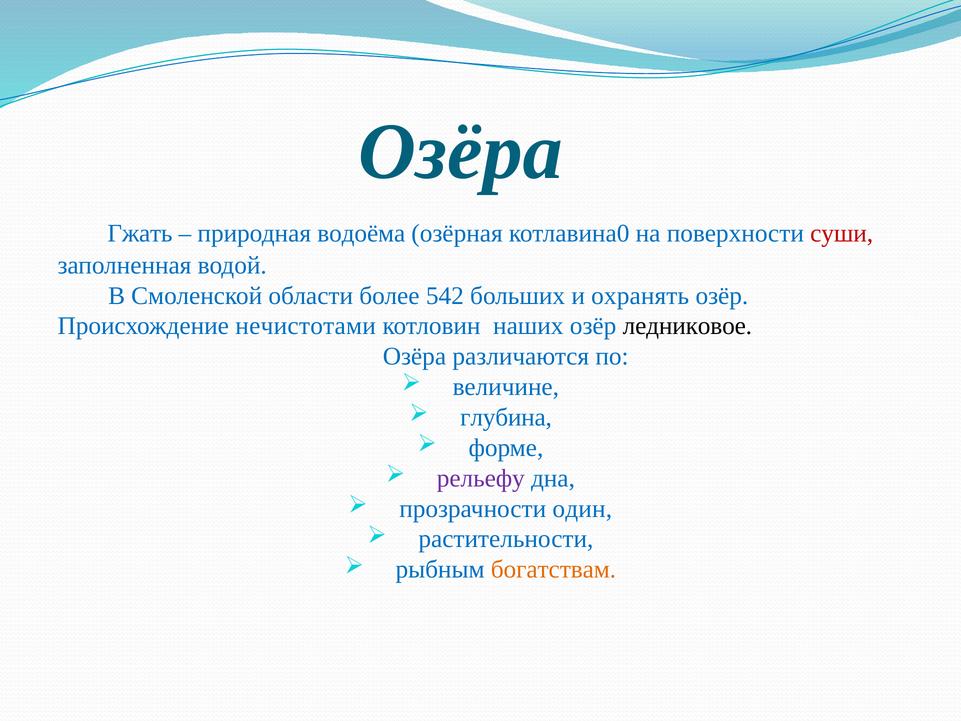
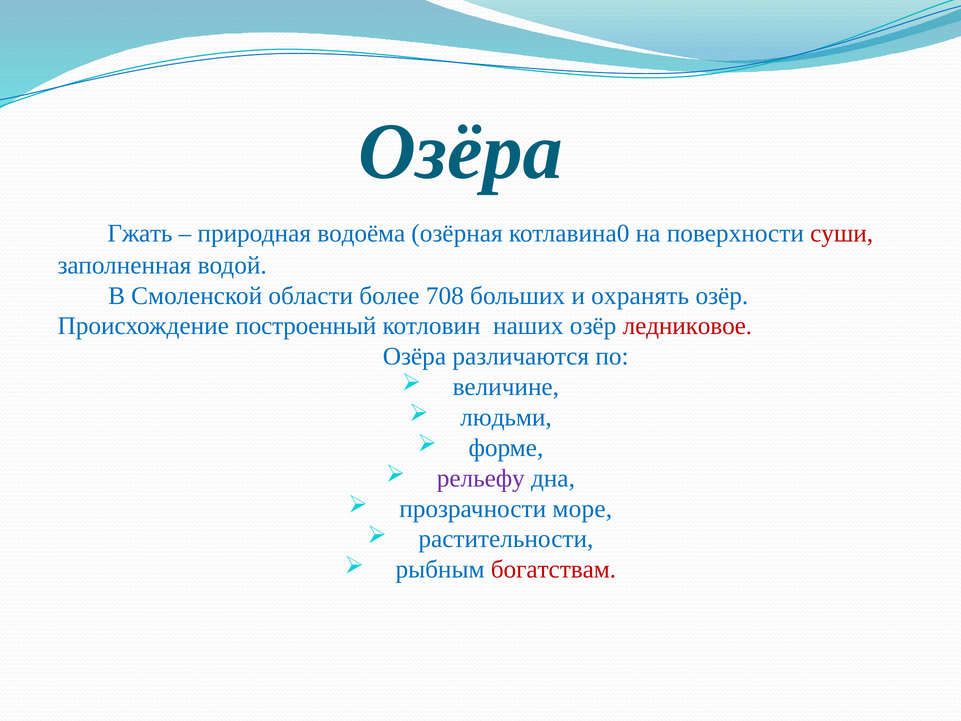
542: 542 -> 708
нечистотами: нечистотами -> построенный
ледниковое colour: black -> red
глубина: глубина -> людьми
один: один -> море
богатствам colour: orange -> red
